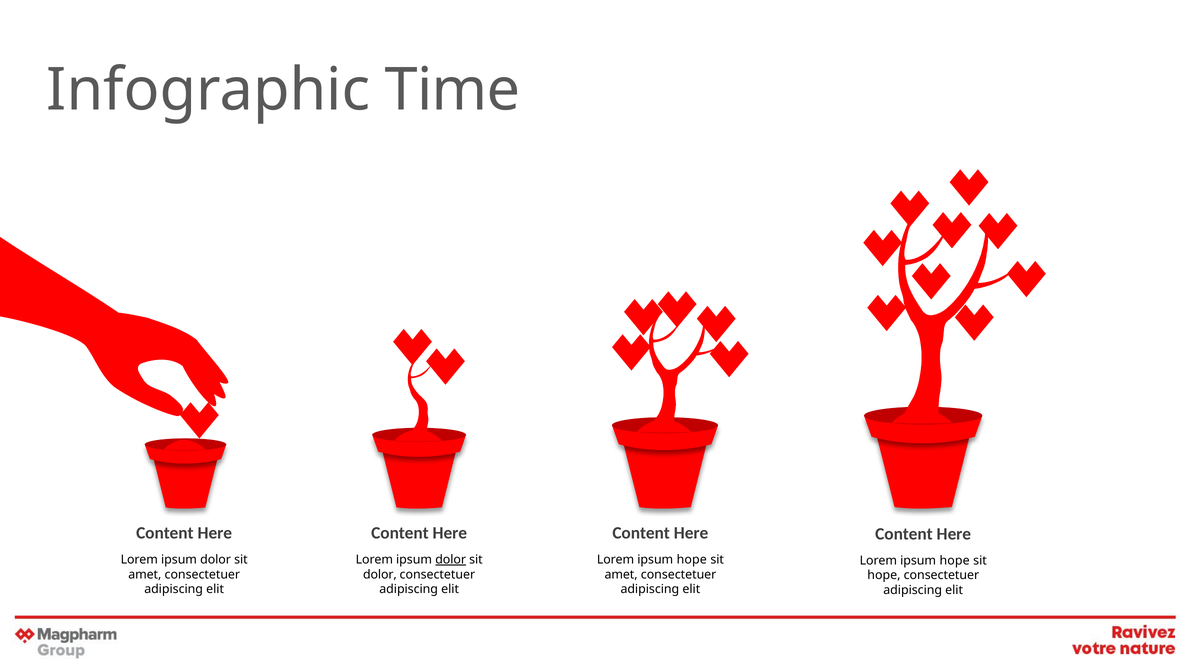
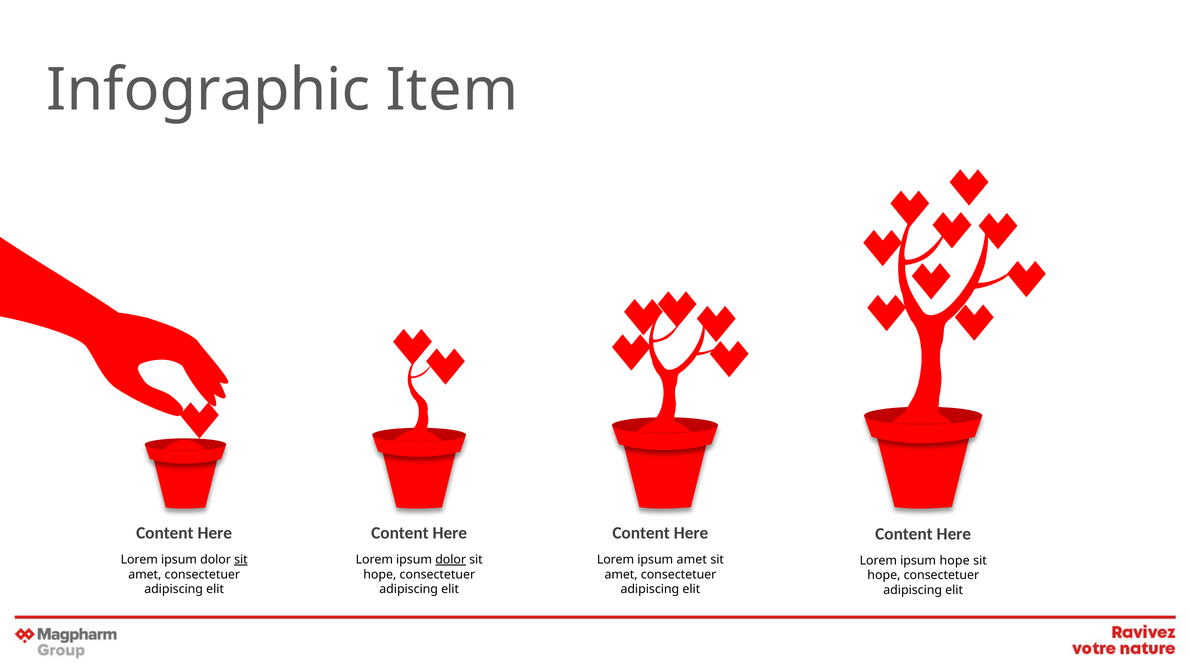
Time: Time -> Item
sit at (241, 560) underline: none -> present
hope at (692, 560): hope -> amet
dolor at (380, 575): dolor -> hope
